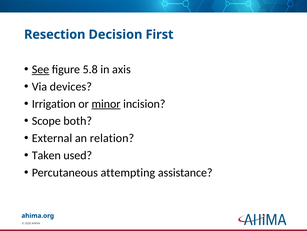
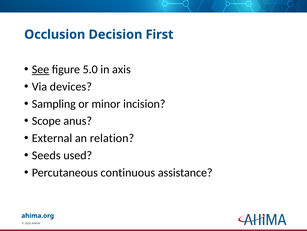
Resection: Resection -> Occlusion
5.8: 5.8 -> 5.0
Irrigation: Irrigation -> Sampling
minor underline: present -> none
both: both -> anus
Taken: Taken -> Seeds
attempting: attempting -> continuous
